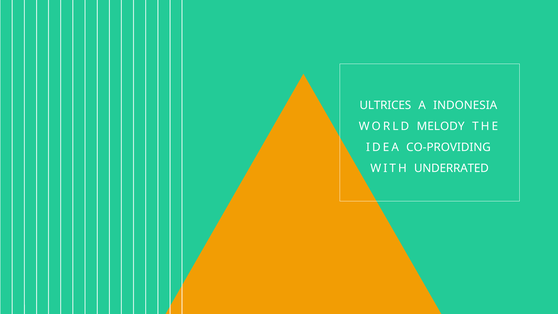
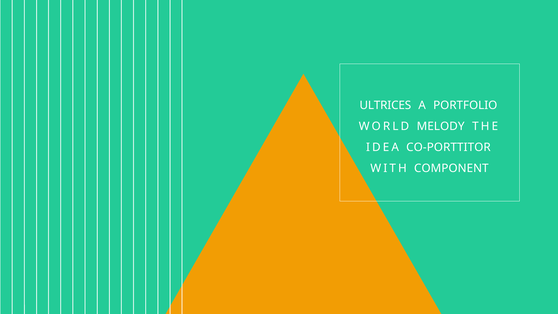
INDONESIA: INDONESIA -> PORTFOLIO
CO-PROVIDING: CO-PROVIDING -> CO-PORTTITOR
UNDERRATED: UNDERRATED -> COMPONENT
